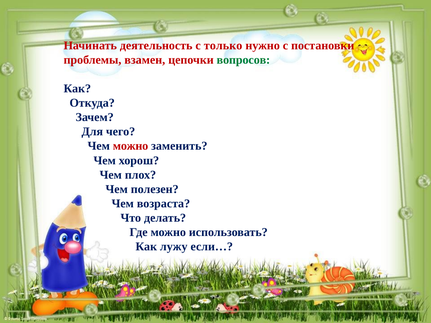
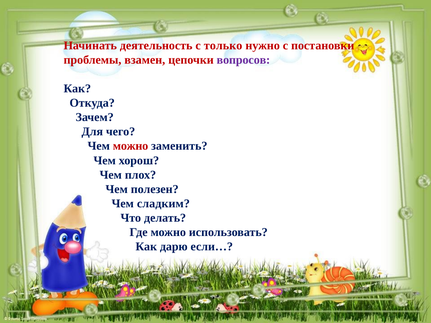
вопросов colour: green -> purple
возраста: возраста -> сладким
лужу: лужу -> дарю
